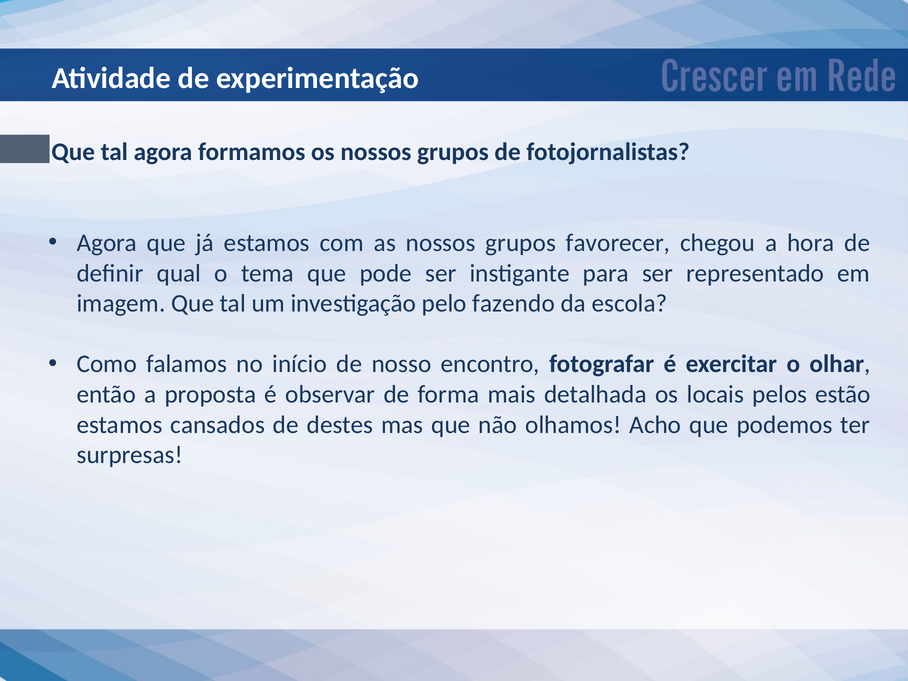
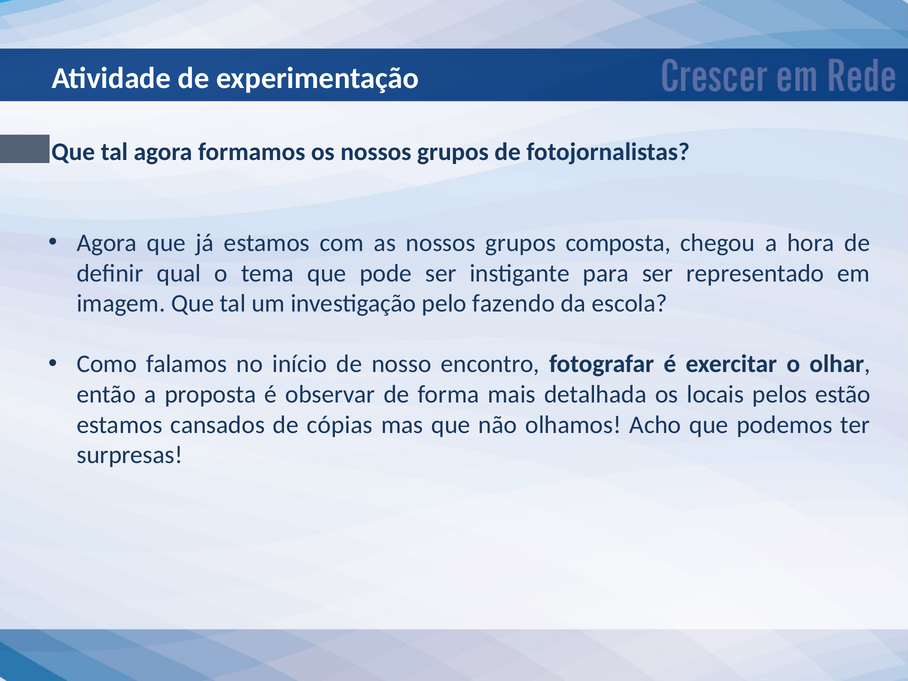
favorecer: favorecer -> composta
destes: destes -> cópias
